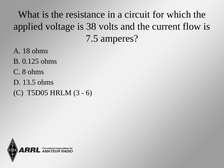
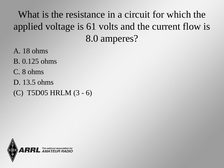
38: 38 -> 61
7.5: 7.5 -> 8.0
